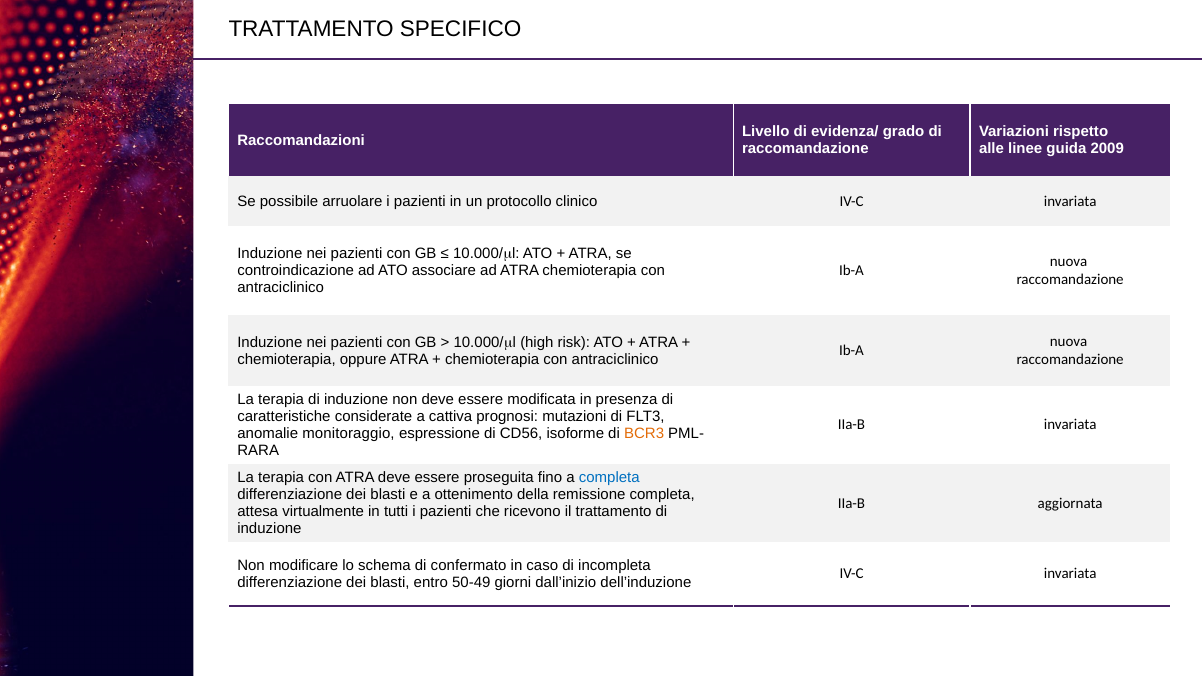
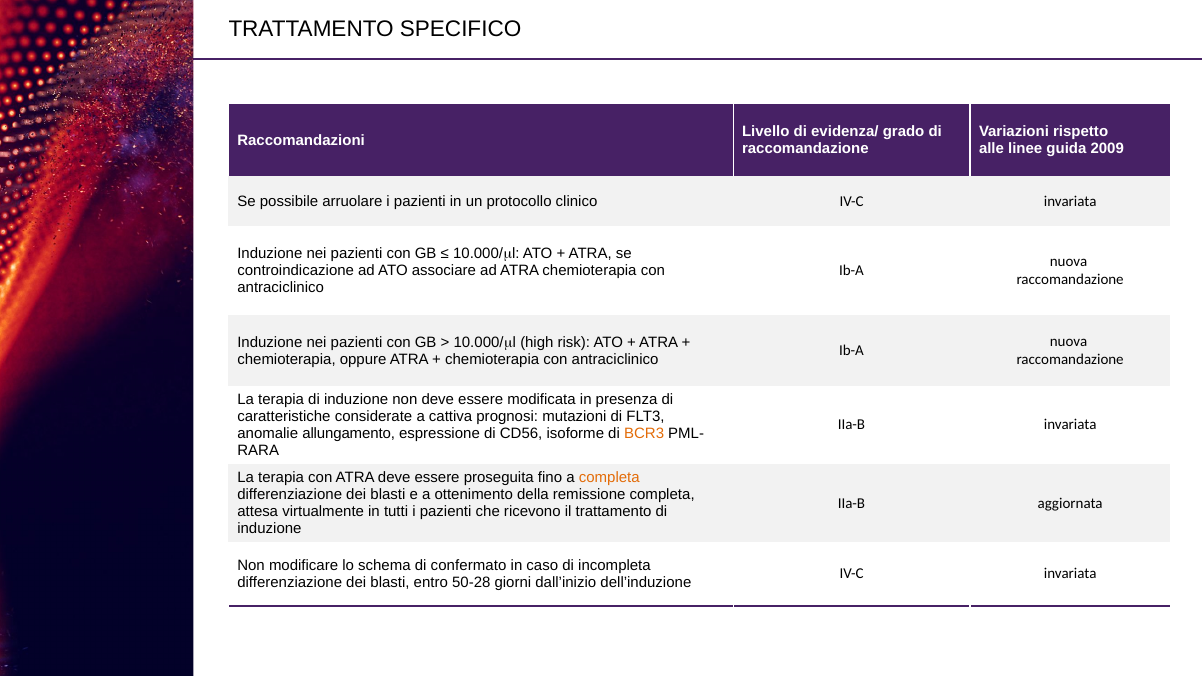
monitoraggio: monitoraggio -> allungamento
completa at (609, 478) colour: blue -> orange
50-49: 50-49 -> 50-28
